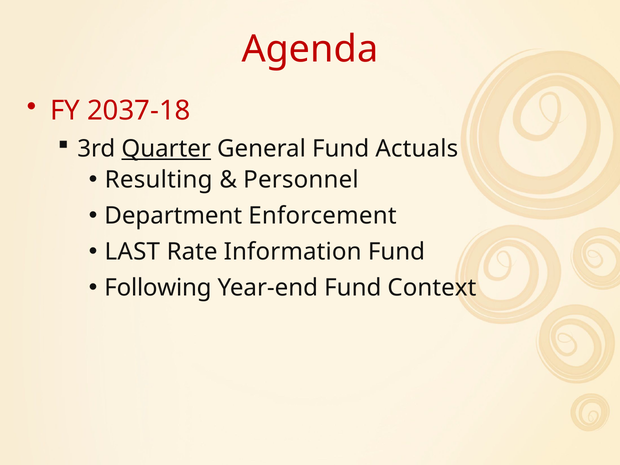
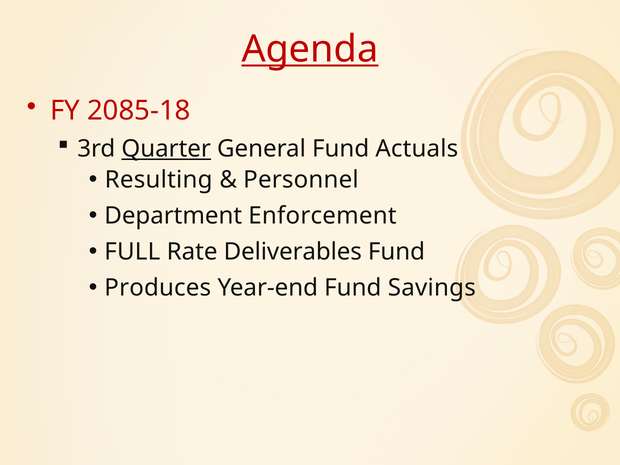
Agenda underline: none -> present
2037-18: 2037-18 -> 2085-18
LAST: LAST -> FULL
Information: Information -> Deliverables
Following: Following -> Produces
Context: Context -> Savings
